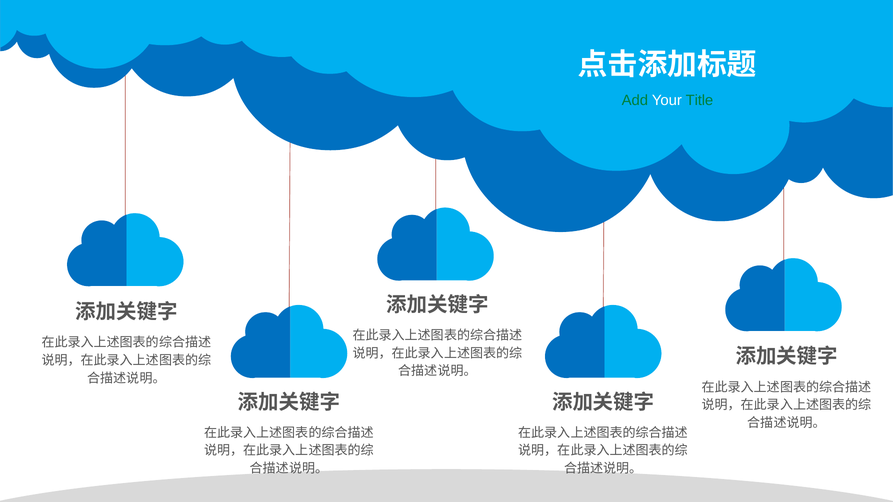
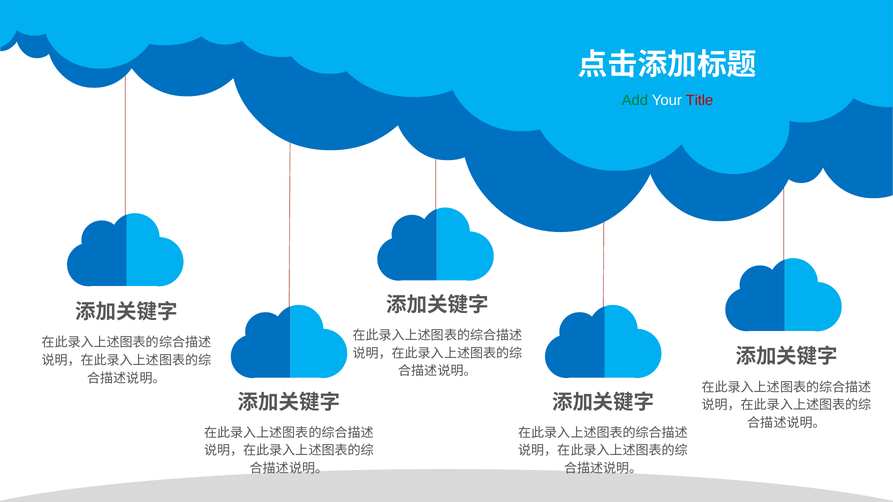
Title colour: green -> red
